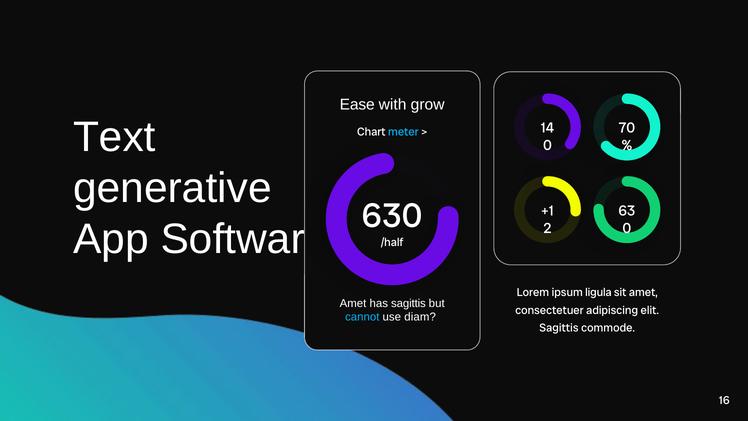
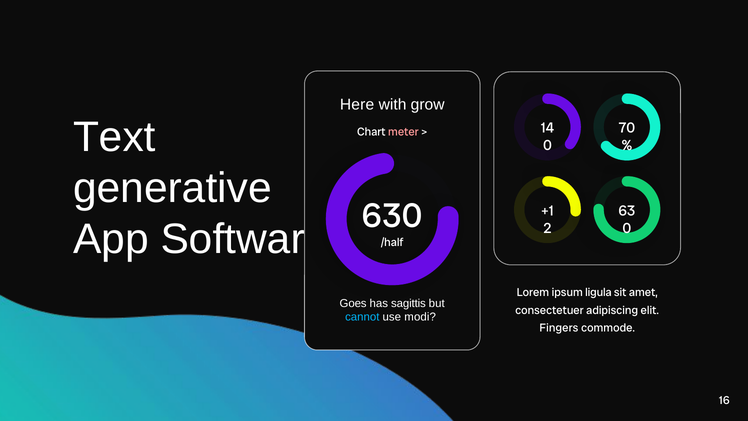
Ease: Ease -> Here
meter colour: light blue -> pink
Amet at (353, 303): Amet -> Goes
diam: diam -> modi
Sagittis at (559, 328): Sagittis -> Fingers
